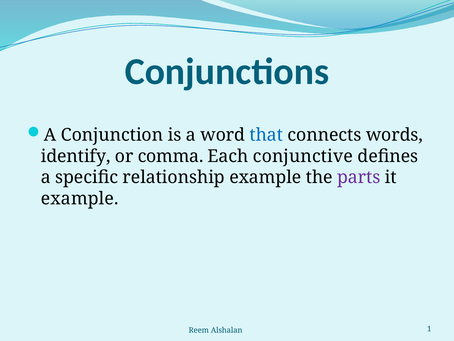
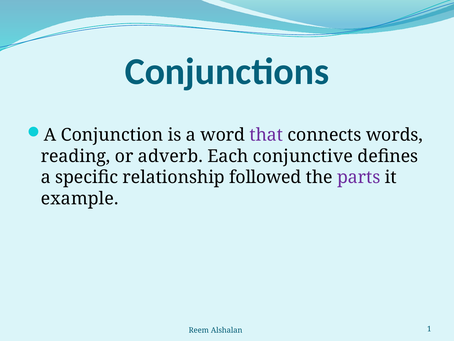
that colour: blue -> purple
identify: identify -> reading
comma: comma -> adverb
relationship example: example -> followed
